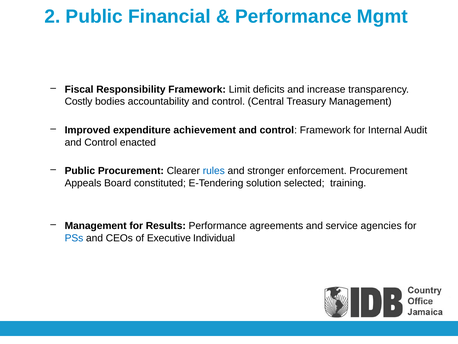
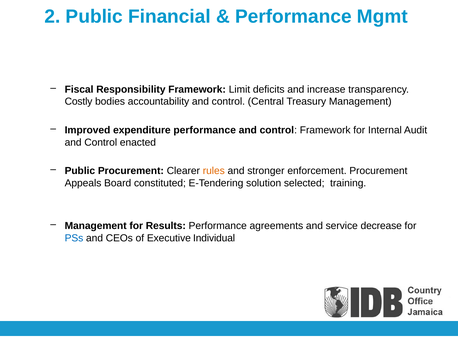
expenditure achievement: achievement -> performance
rules colour: blue -> orange
agencies: agencies -> decrease
